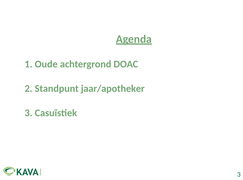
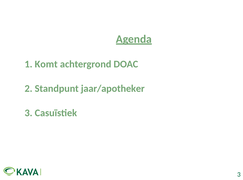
Oude: Oude -> Komt
